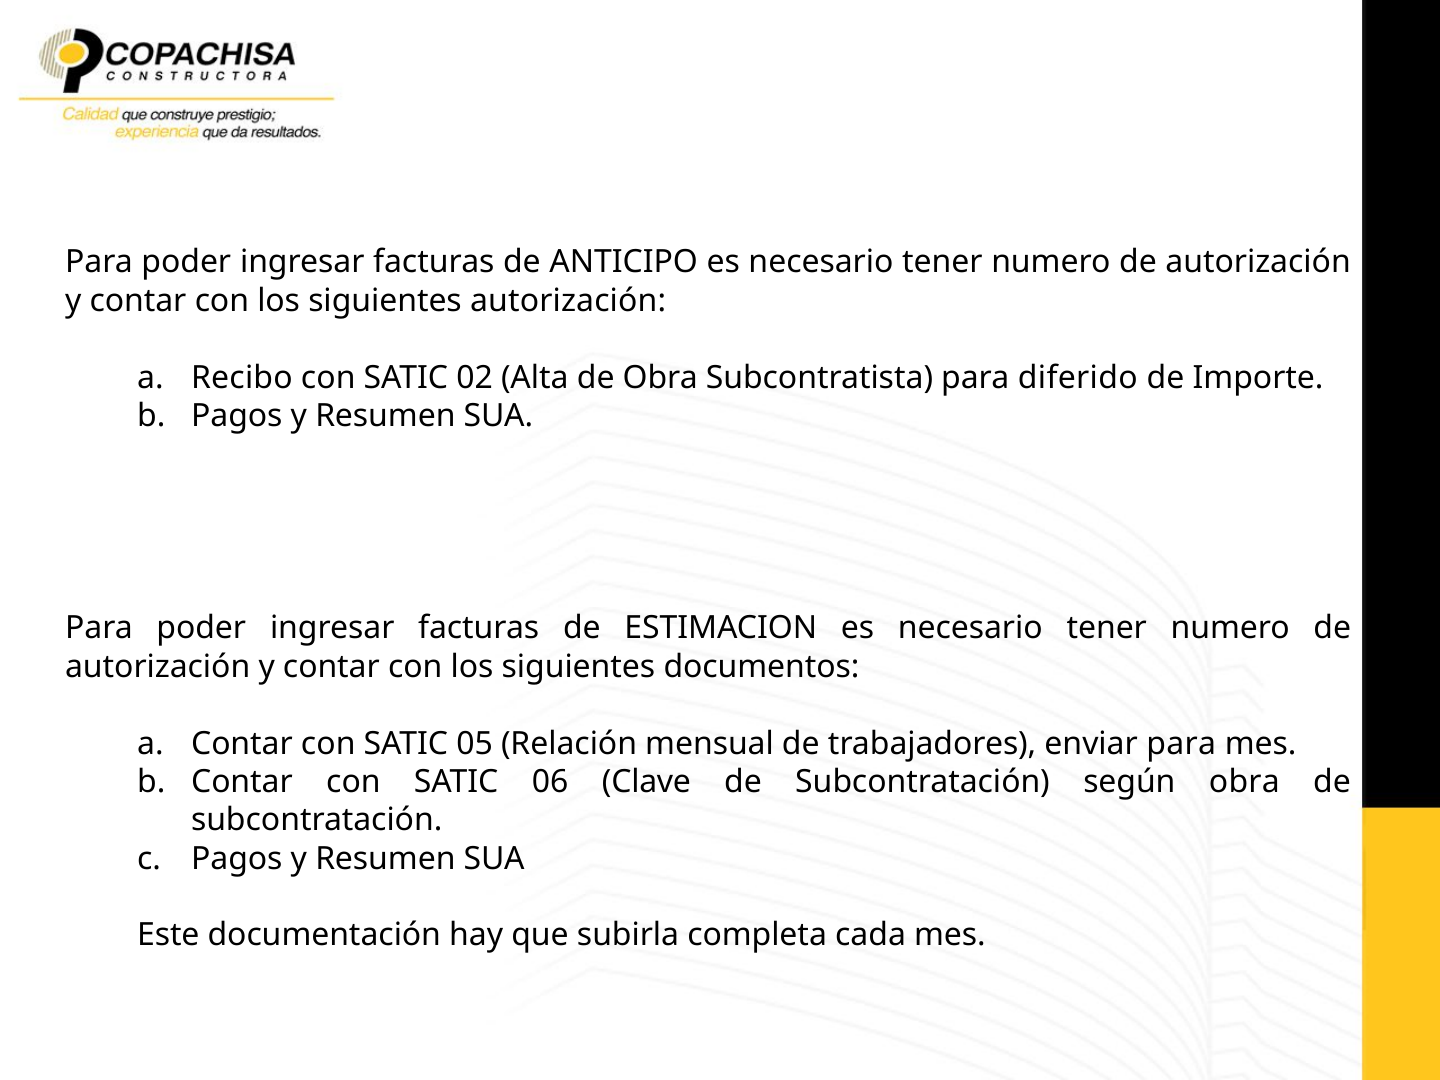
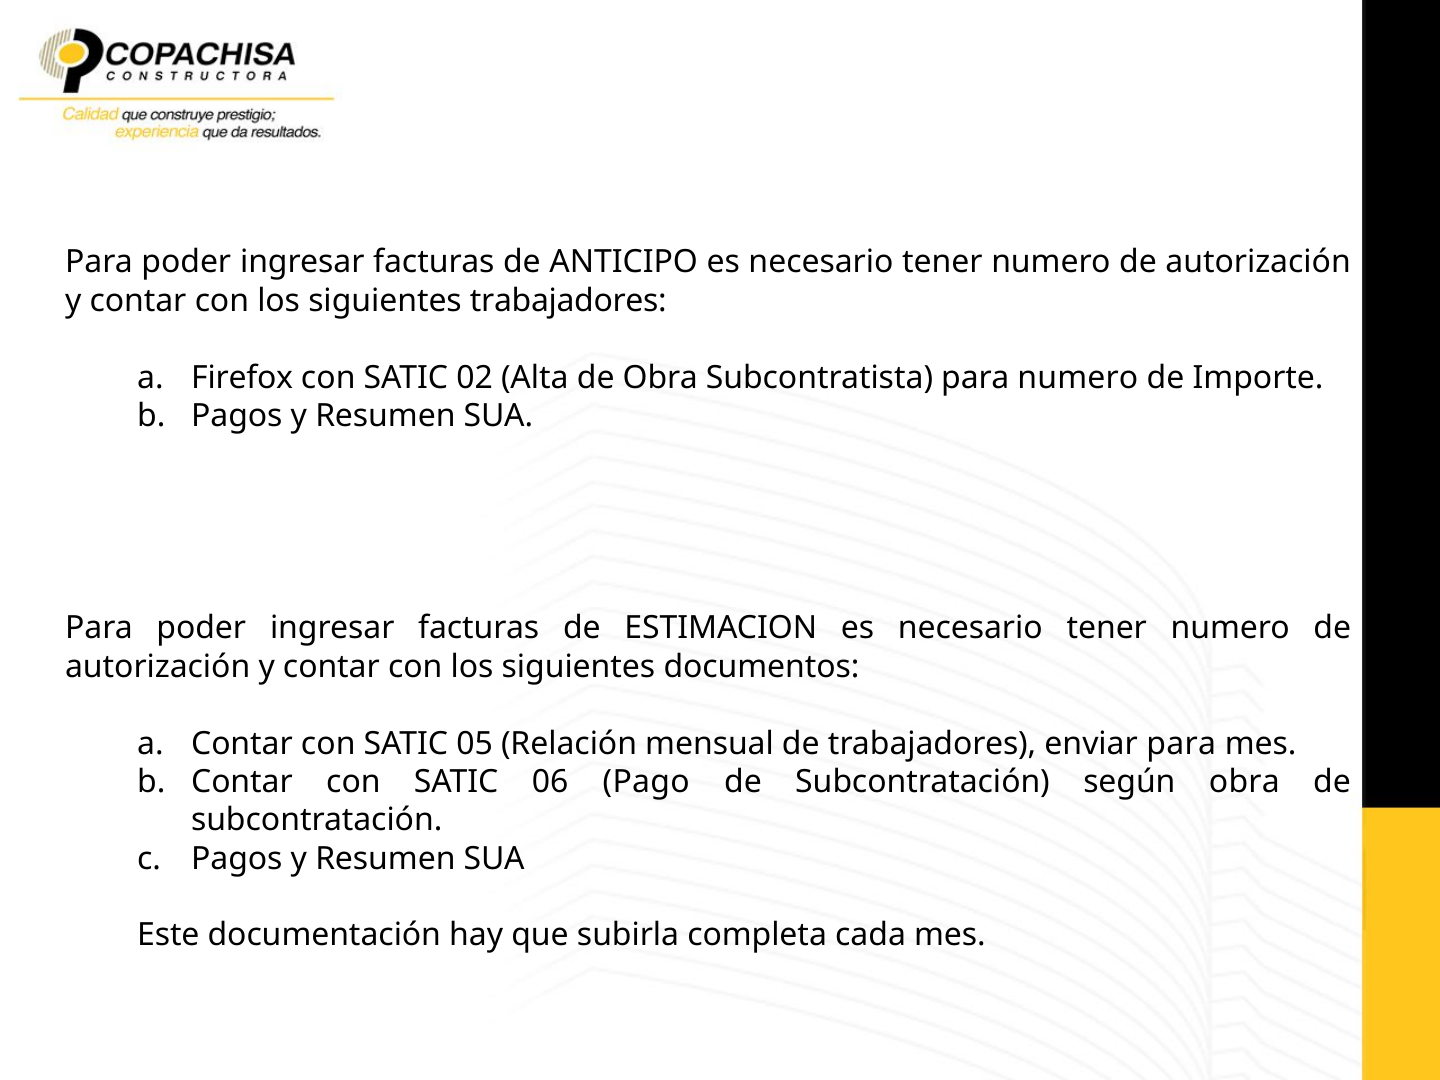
siguientes autorización: autorización -> trabajadores
Recibo: Recibo -> Firefox
para diferido: diferido -> numero
Clave: Clave -> Pago
